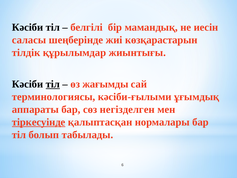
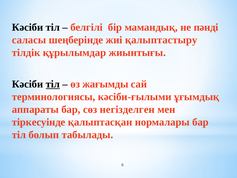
иесін: иесін -> пәнді
көзқарастарын: көзқарастарын -> қалыптастыру
тіркесуінде underline: present -> none
